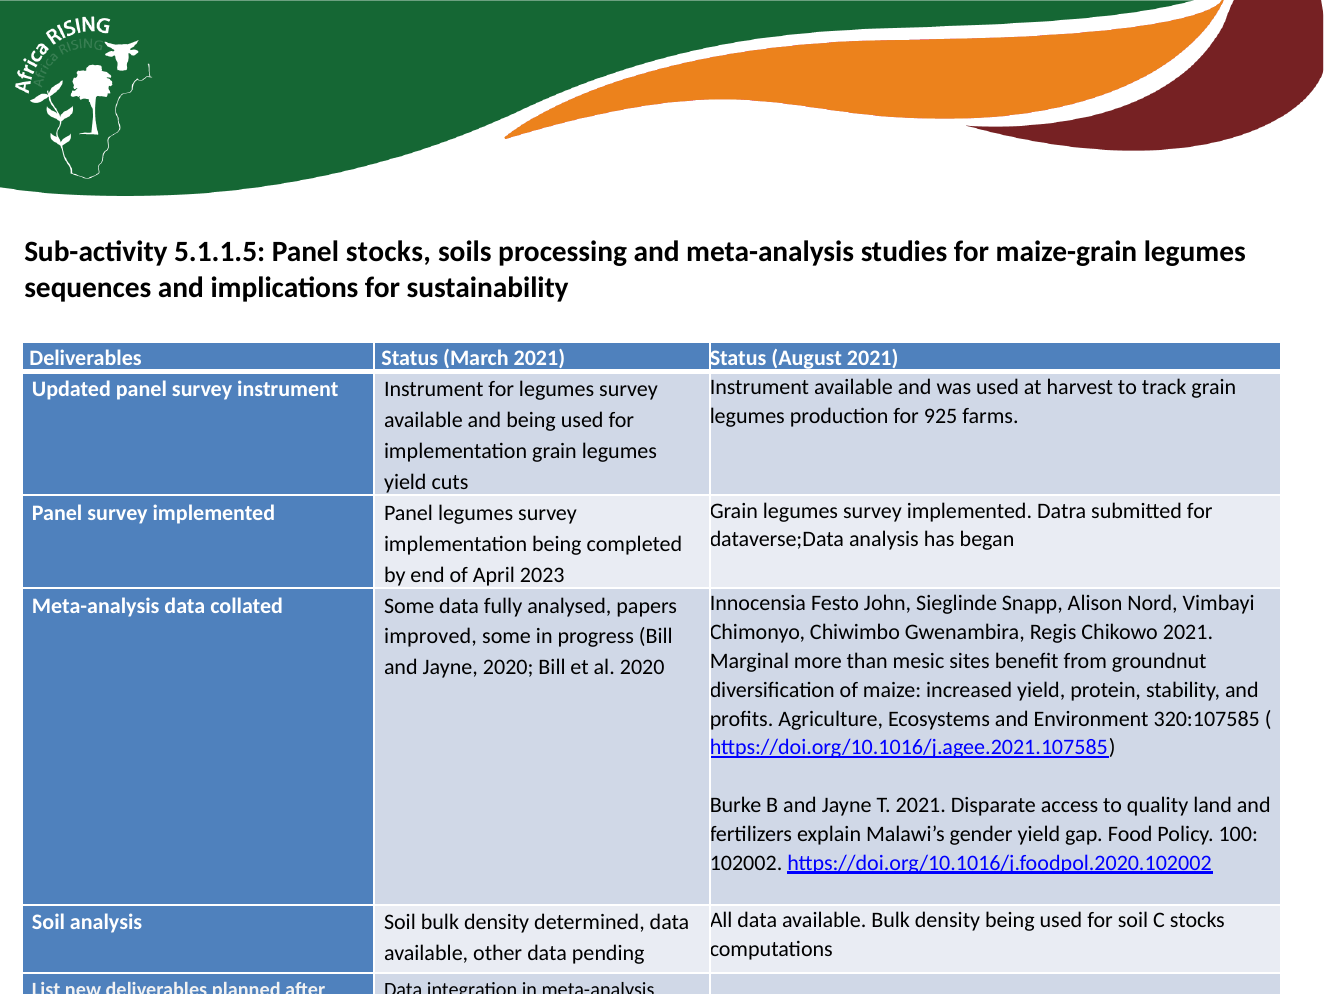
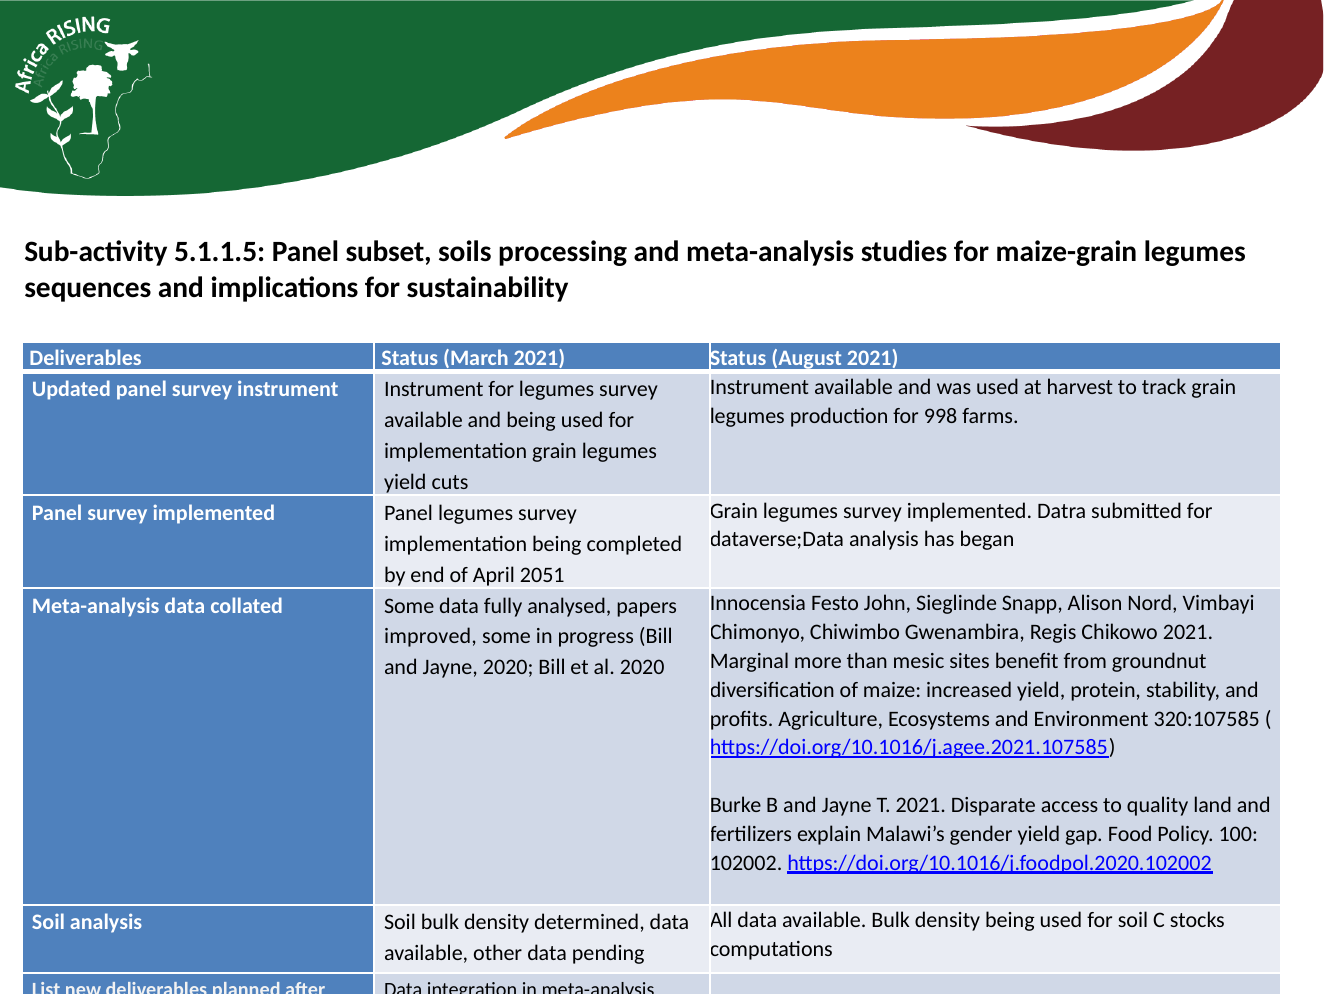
Panel stocks: stocks -> subset
925: 925 -> 998
2023: 2023 -> 2051
